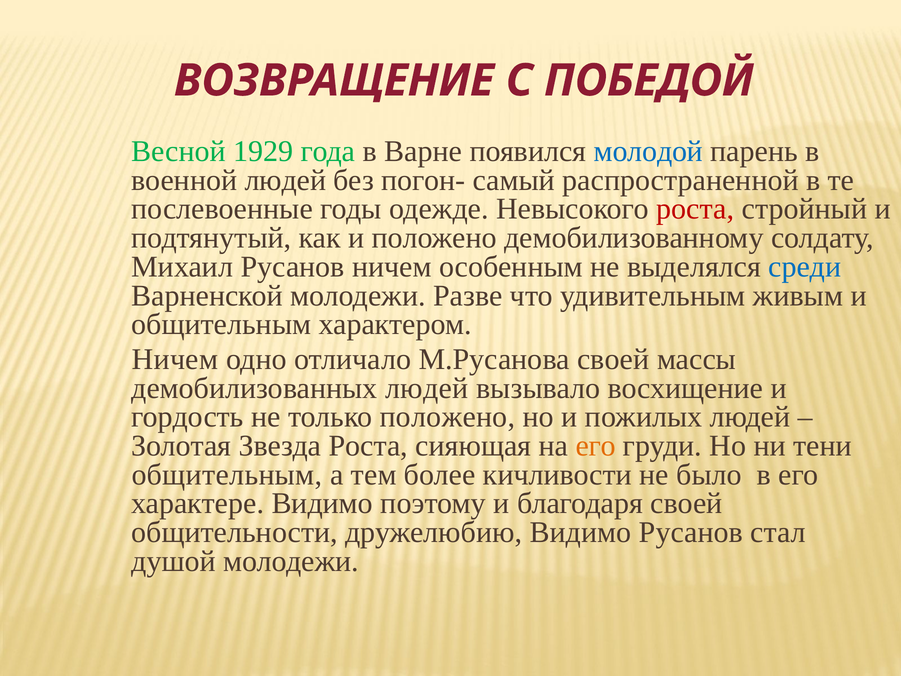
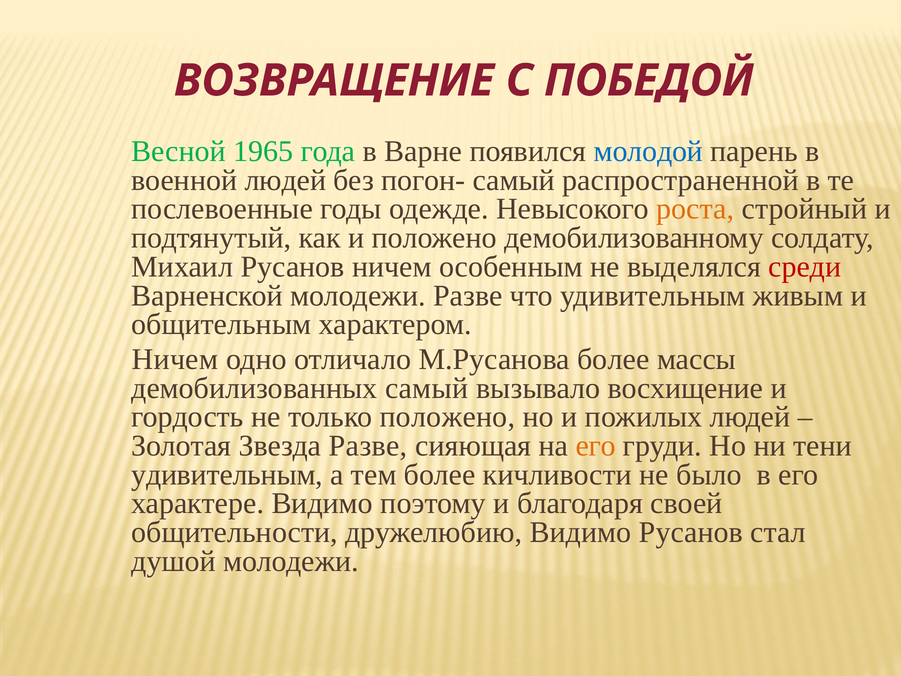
1929: 1929 -> 1965
роста at (695, 209) colour: red -> orange
среди colour: blue -> red
М.Русанова своей: своей -> более
демобилизованных людей: людей -> самый
Звезда Роста: Роста -> Разве
общительным at (227, 475): общительным -> удивительным
